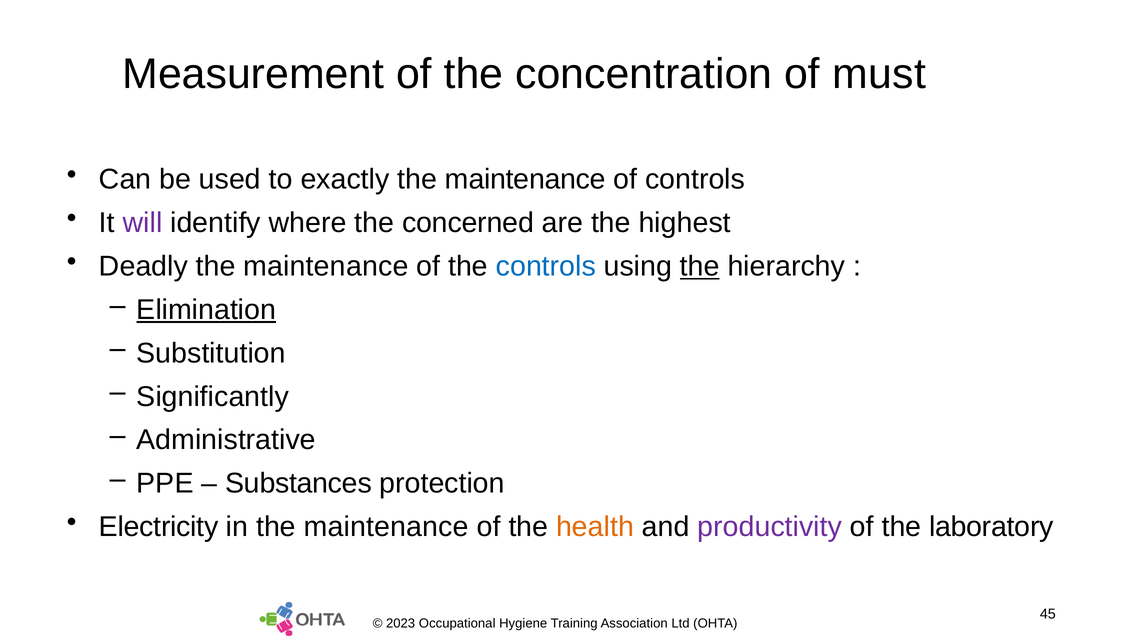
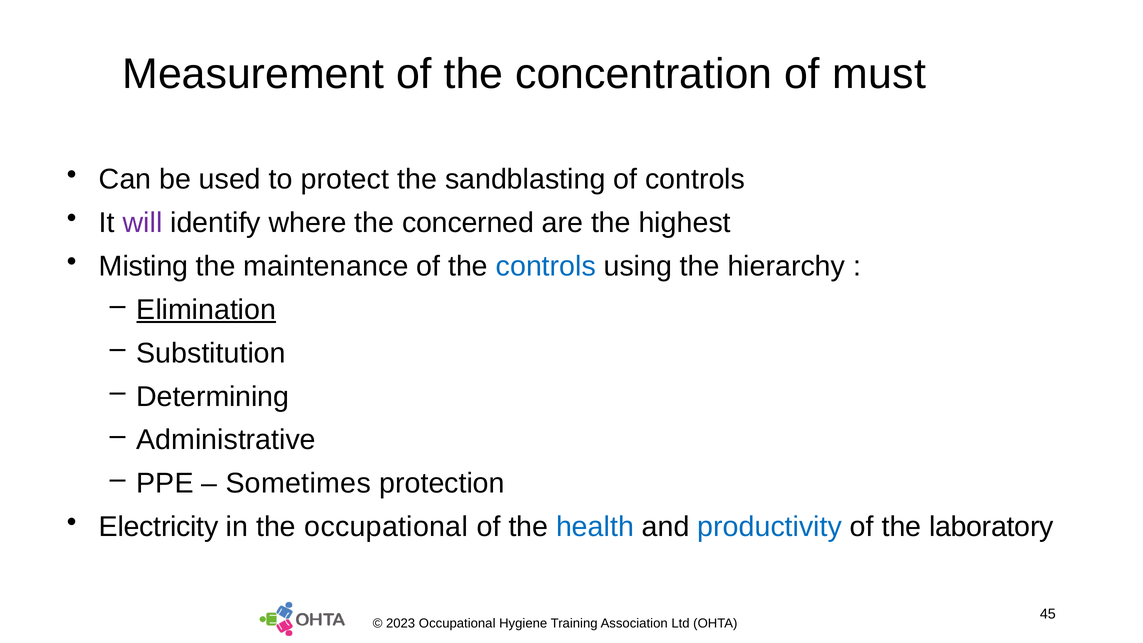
exactly: exactly -> protect
maintenance at (525, 180): maintenance -> sandblasting
Deadly: Deadly -> Misting
the at (700, 266) underline: present -> none
Significantly: Significantly -> Determining
Substances: Substances -> Sometimes
in the maintenance: maintenance -> occupational
health colour: orange -> blue
productivity colour: purple -> blue
